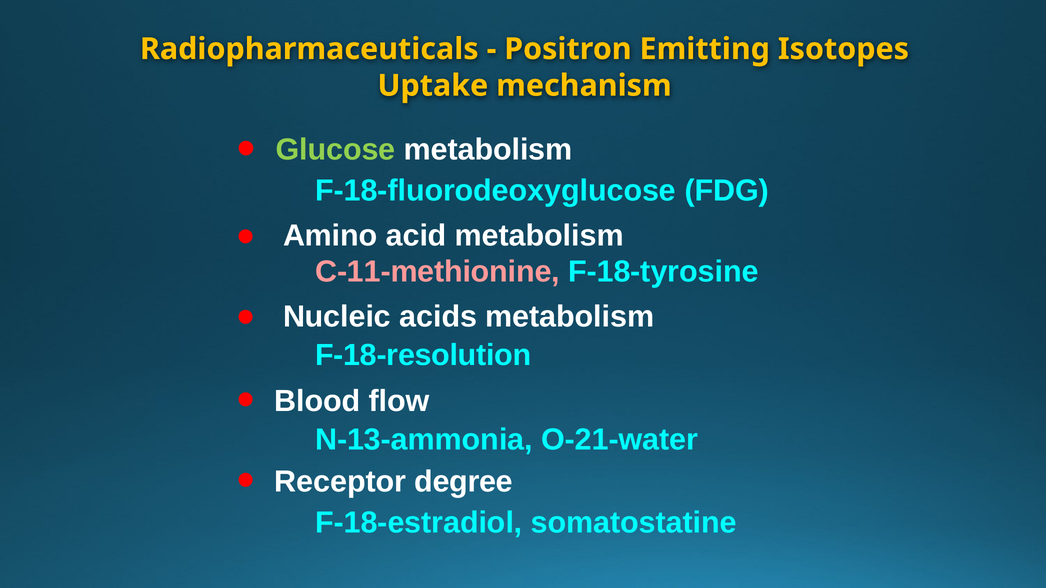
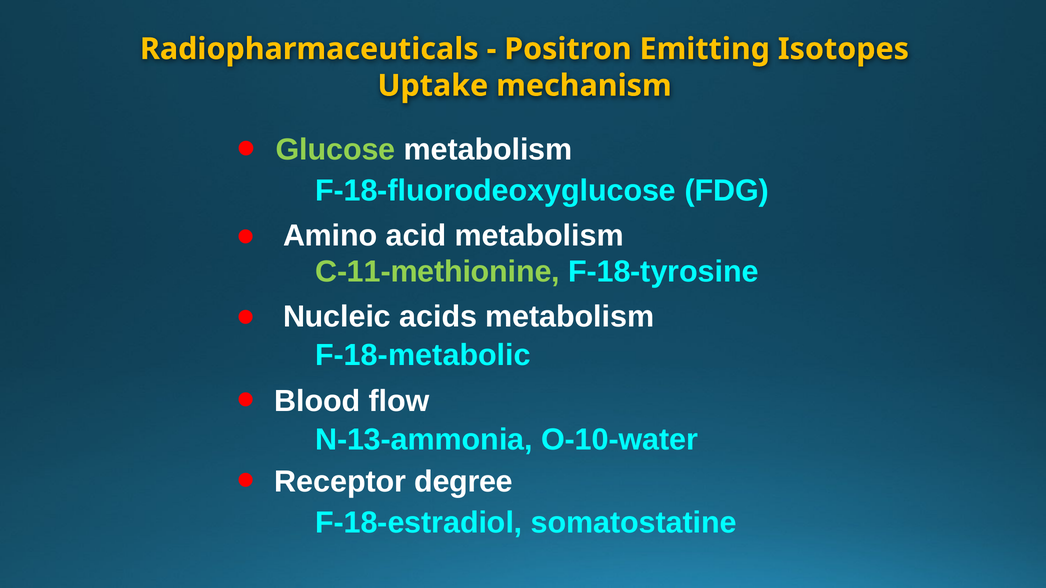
C-11-methionine colour: pink -> light green
F-18-resolution: F-18-resolution -> F-18-metabolic
O-21-water: O-21-water -> O-10-water
